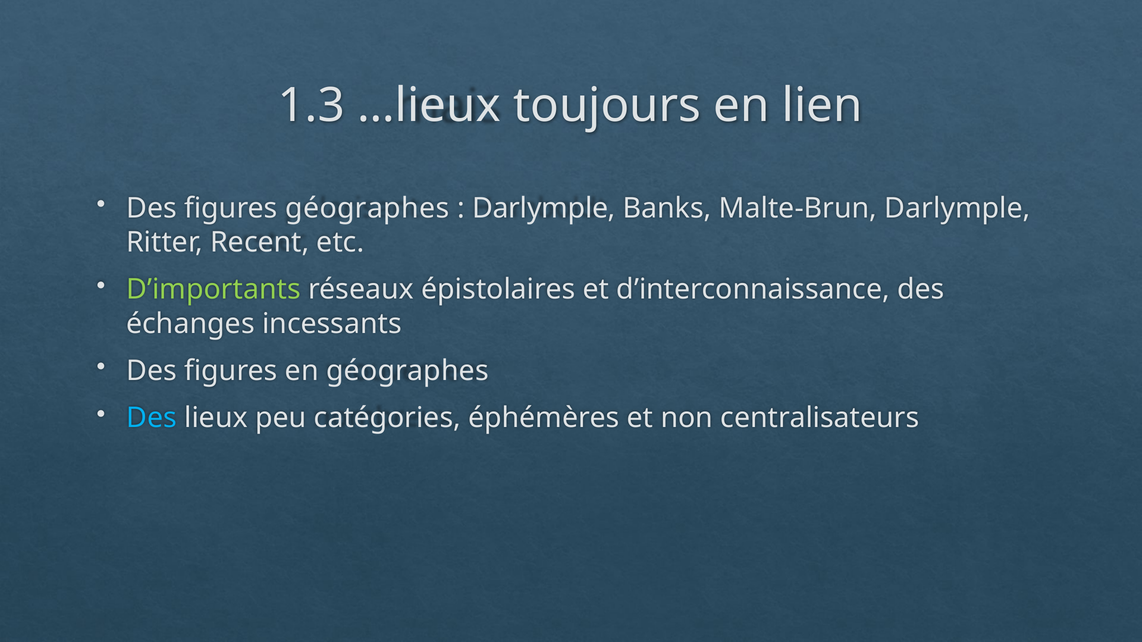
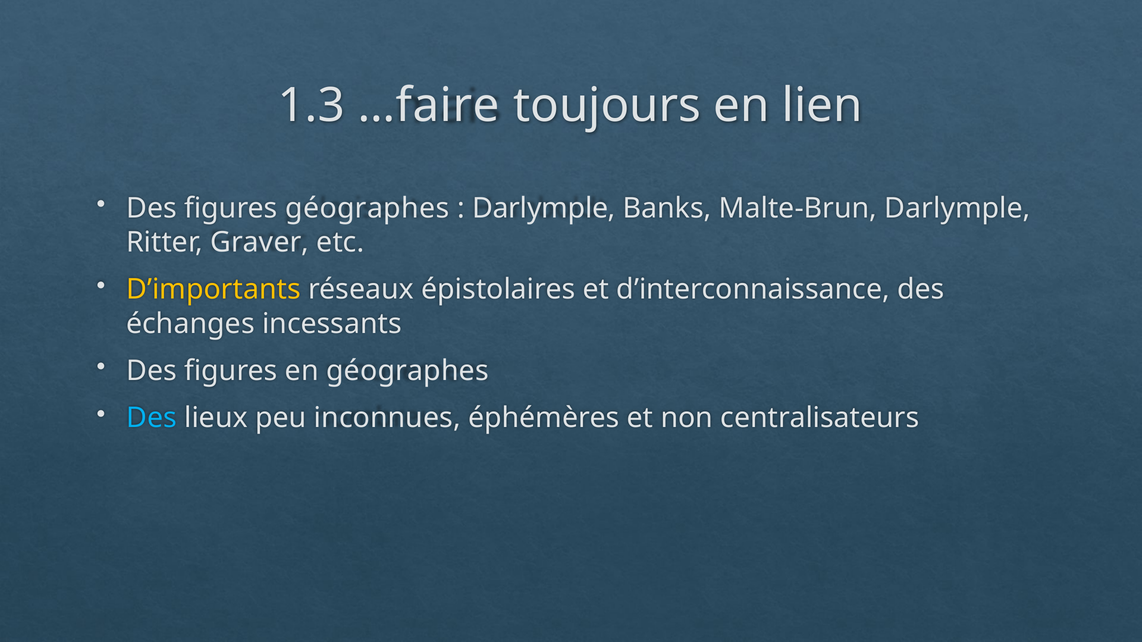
…lieux: …lieux -> …faire
Recent: Recent -> Graver
D’importants colour: light green -> yellow
catégories: catégories -> inconnues
